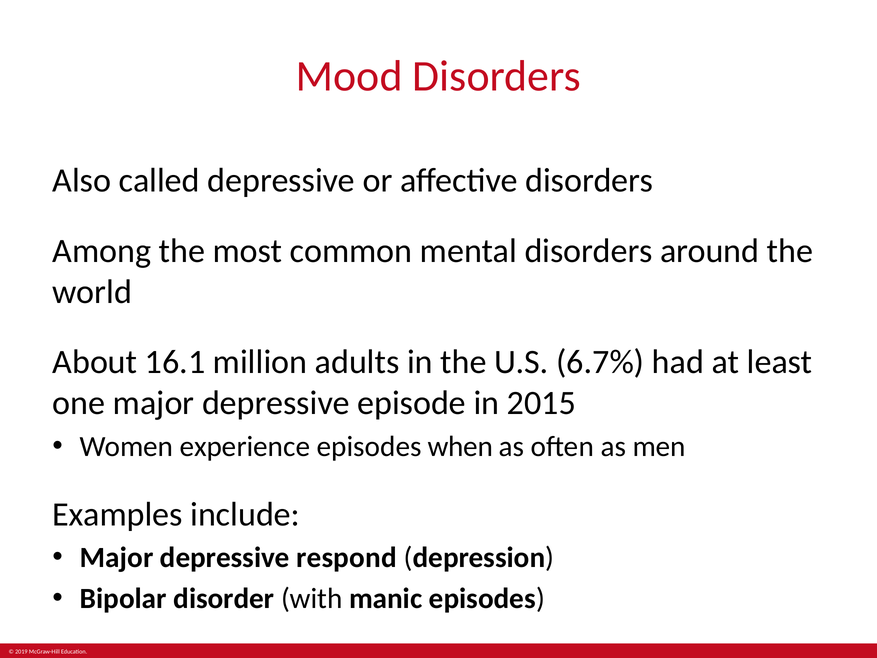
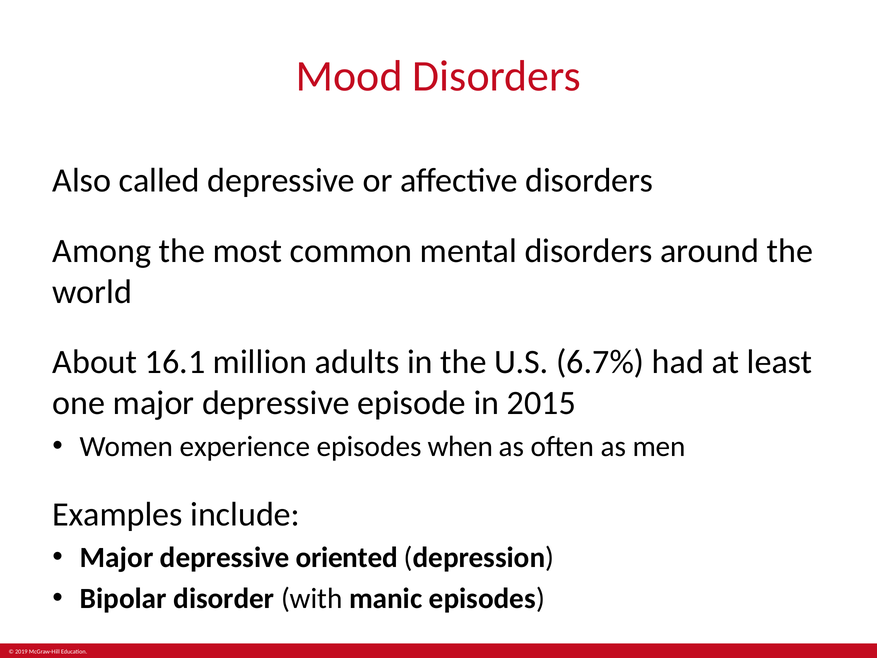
respond: respond -> oriented
